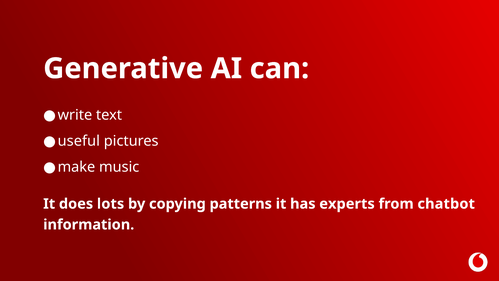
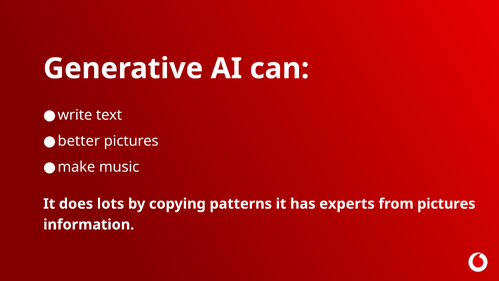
useful: useful -> better
from chatbot: chatbot -> pictures
